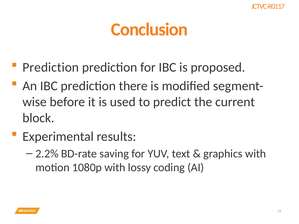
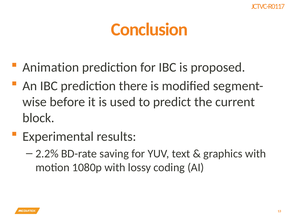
Prediction at (51, 67): Prediction -> Animation
